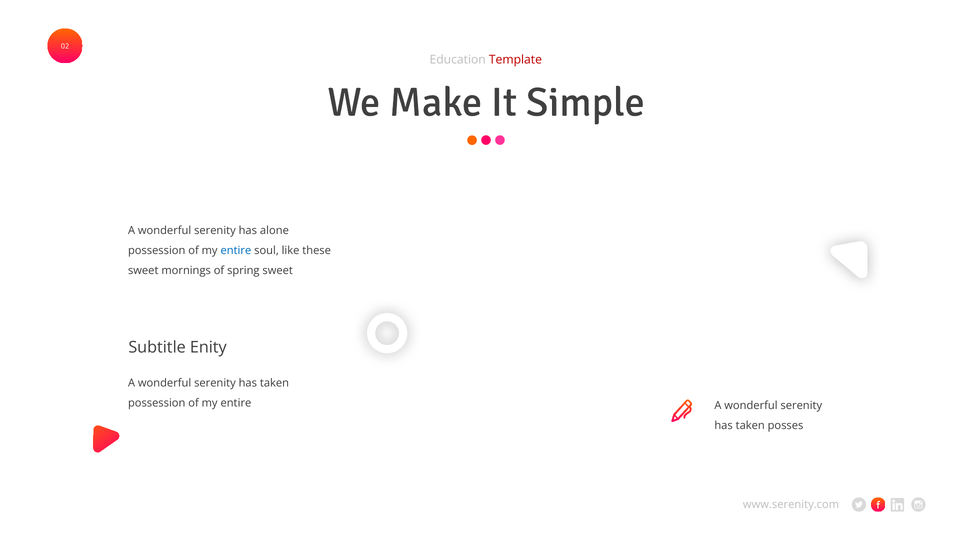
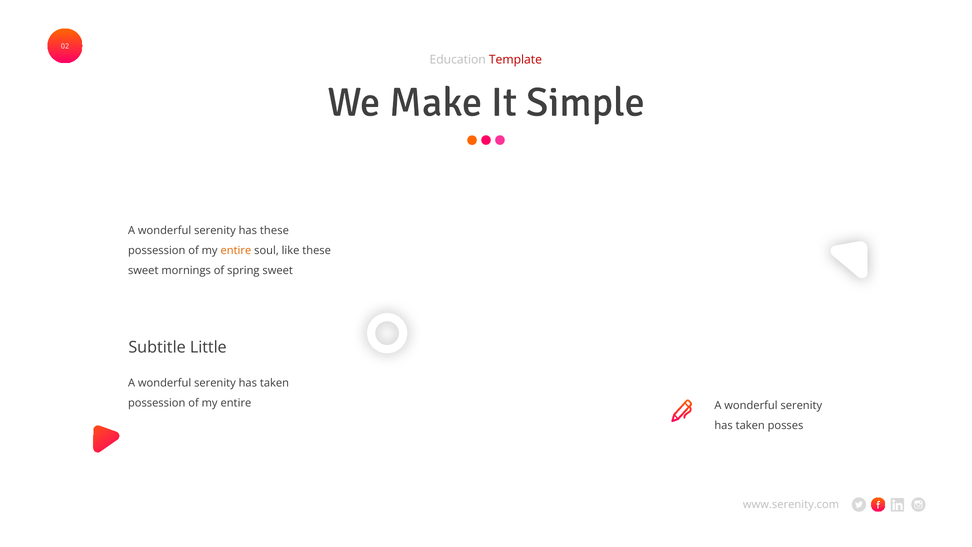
has alone: alone -> these
entire at (236, 250) colour: blue -> orange
Enity: Enity -> Little
